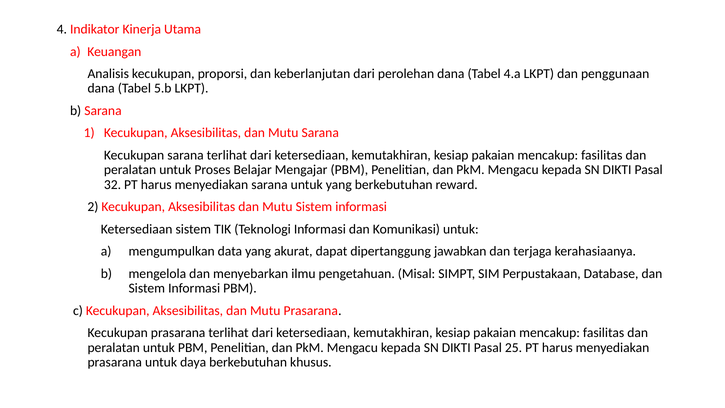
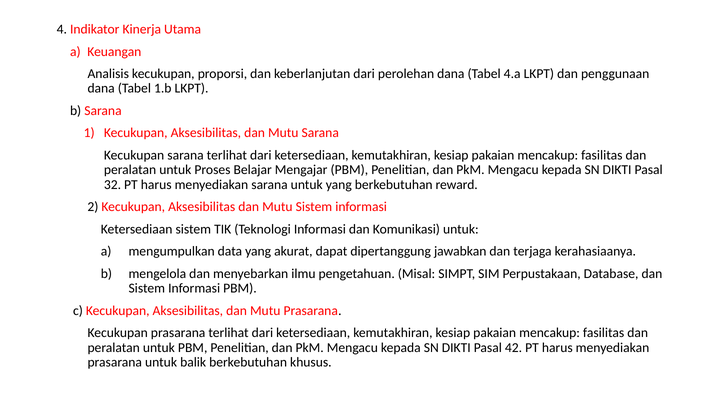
5.b: 5.b -> 1.b
25: 25 -> 42
daya: daya -> balik
